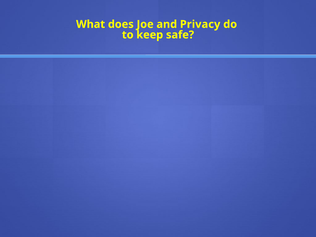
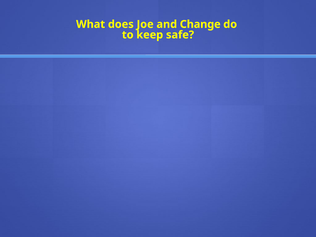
Privacy: Privacy -> Change
